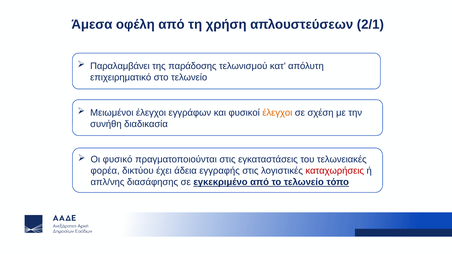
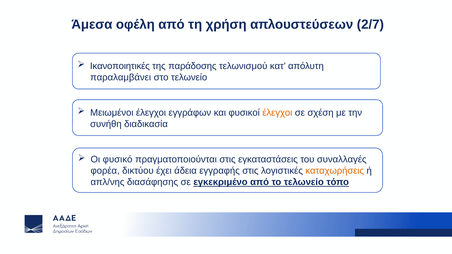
2/1: 2/1 -> 2/7
Παραλαμβάνει: Παραλαμβάνει -> Ικανοποιητικές
επιχειρηματικό: επιχειρηματικό -> παραλαμβάνει
τελωνειακές: τελωνειακές -> συναλλαγές
καταχωρήσεις colour: red -> orange
